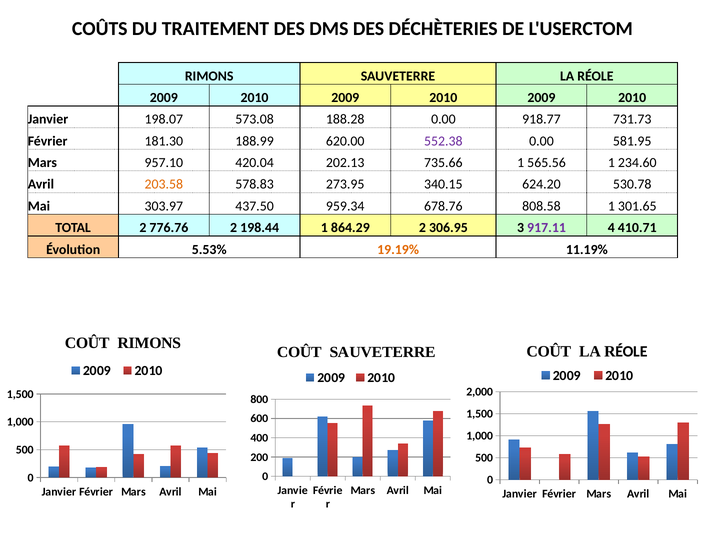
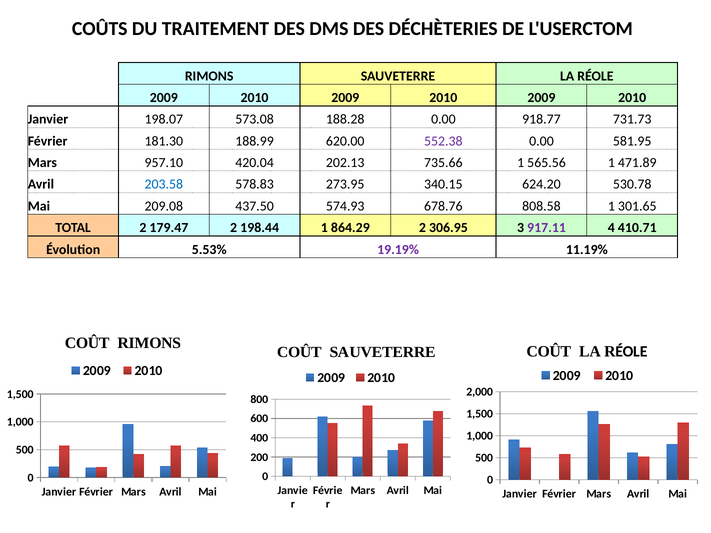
234.60: 234.60 -> 471.89
203.58 colour: orange -> blue
303.97: 303.97 -> 209.08
959.34: 959.34 -> 574.93
776.76: 776.76 -> 179.47
19.19% colour: orange -> purple
